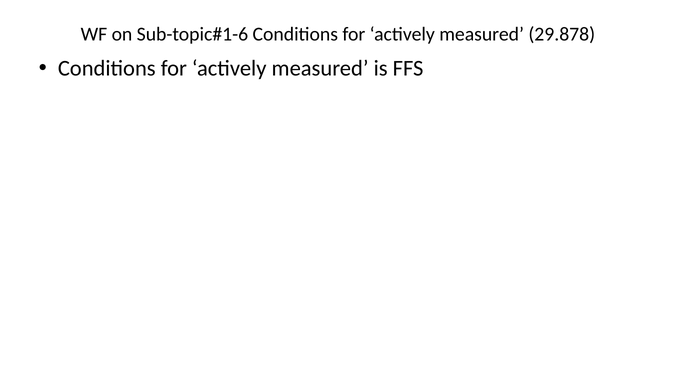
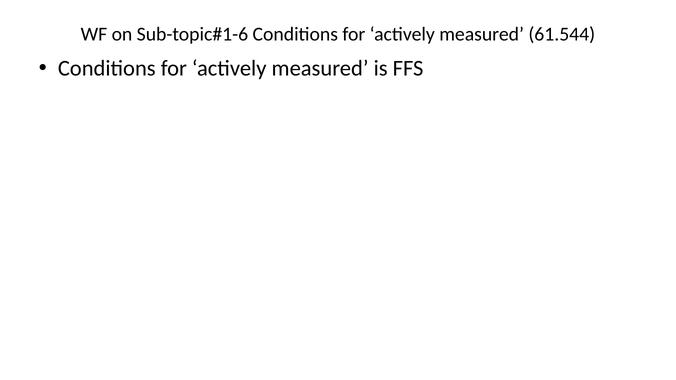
29.878: 29.878 -> 61.544
